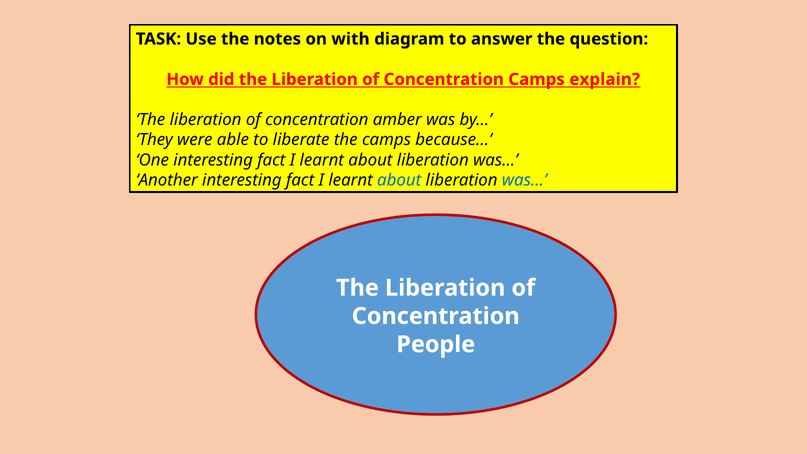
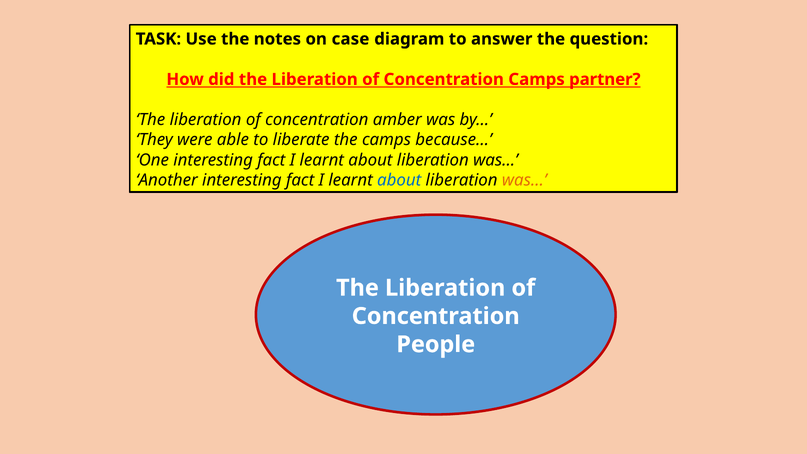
with: with -> case
explain: explain -> partner
was… at (524, 180) colour: blue -> orange
